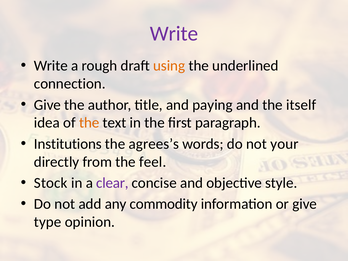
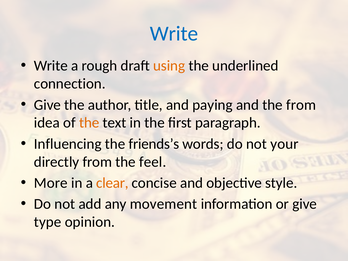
Write at (174, 34) colour: purple -> blue
the itself: itself -> from
Institutions: Institutions -> Influencing
agrees’s: agrees’s -> friends’s
Stock: Stock -> More
clear colour: purple -> orange
commodity: commodity -> movement
